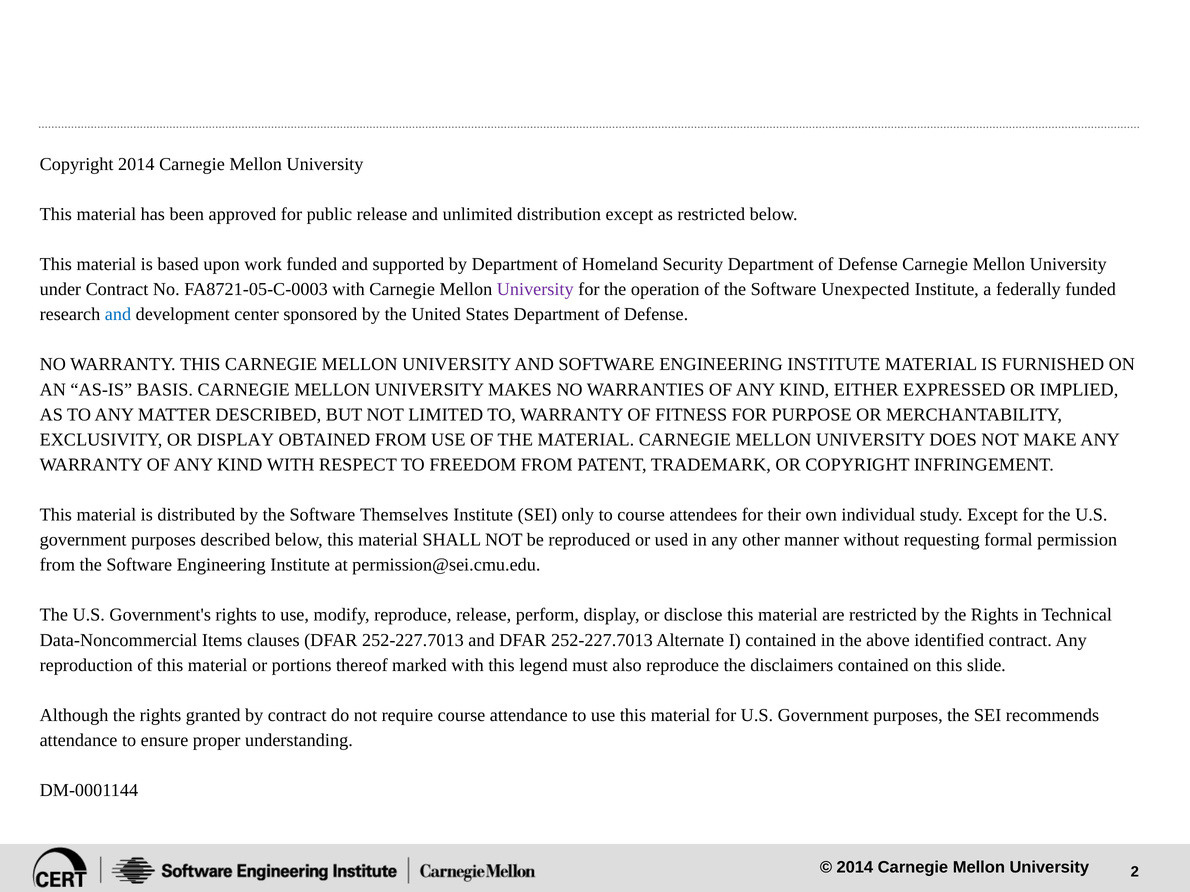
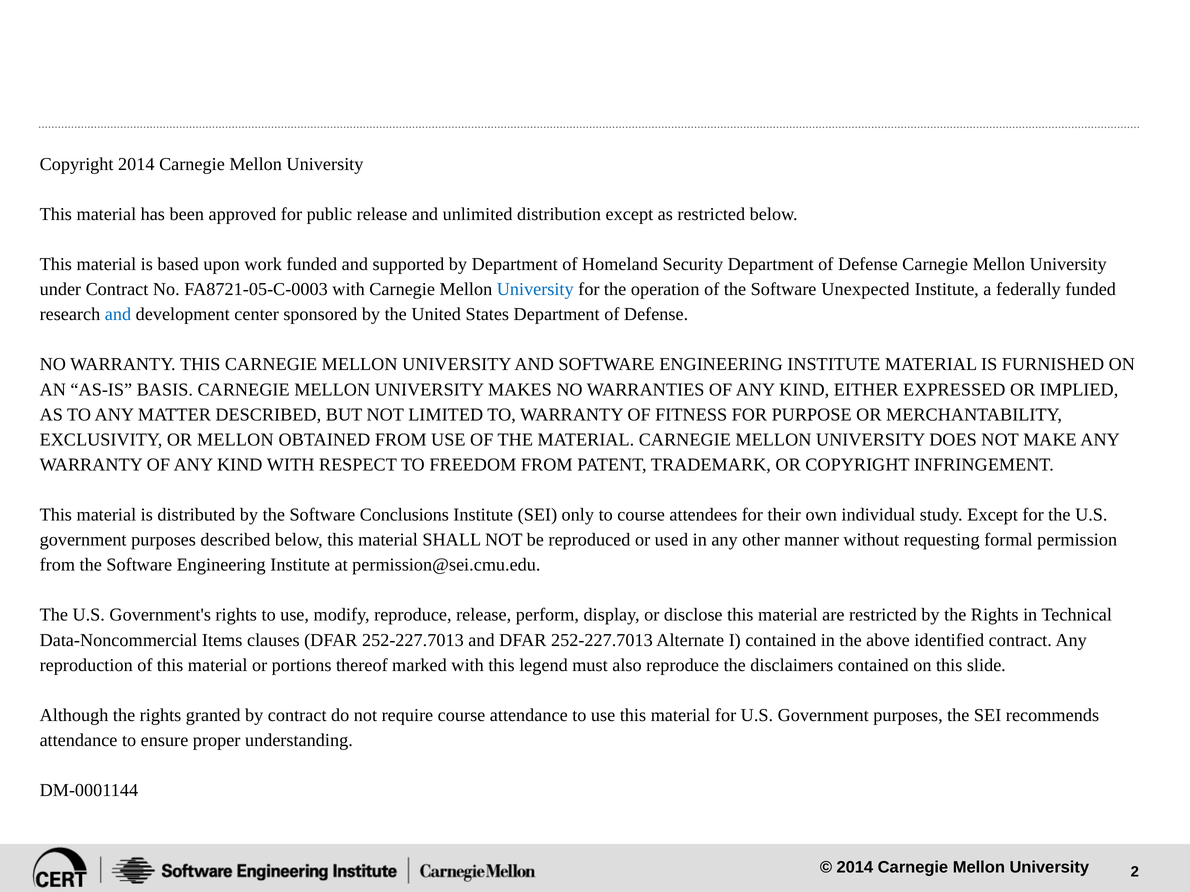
University at (535, 289) colour: purple -> blue
OR DISPLAY: DISPLAY -> MELLON
Themselves: Themselves -> Conclusions
